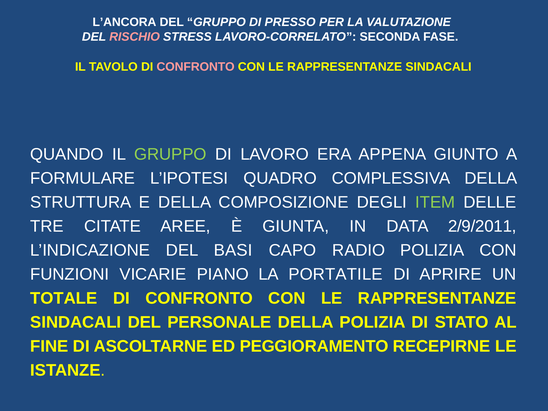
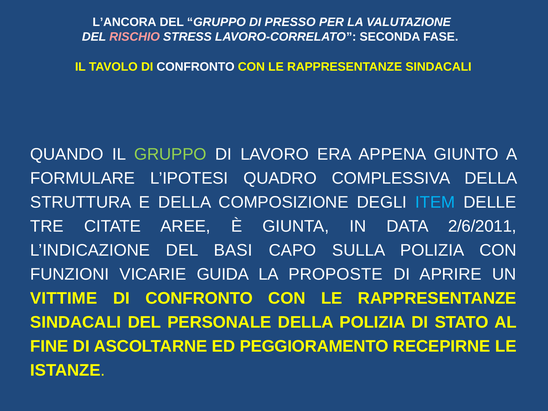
CONFRONTO at (196, 67) colour: pink -> white
ITEM colour: light green -> light blue
2/9/2011: 2/9/2011 -> 2/6/2011
RADIO: RADIO -> SULLA
PIANO: PIANO -> GUIDA
PORTATILE: PORTATILE -> PROPOSTE
TOTALE: TOTALE -> VITTIME
